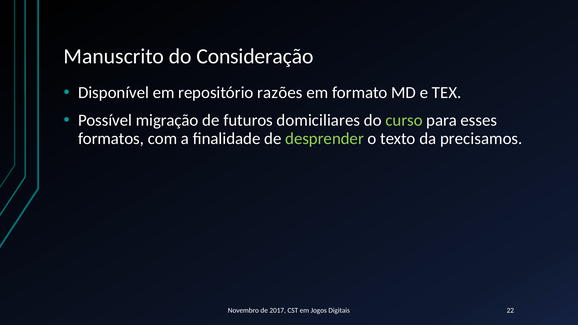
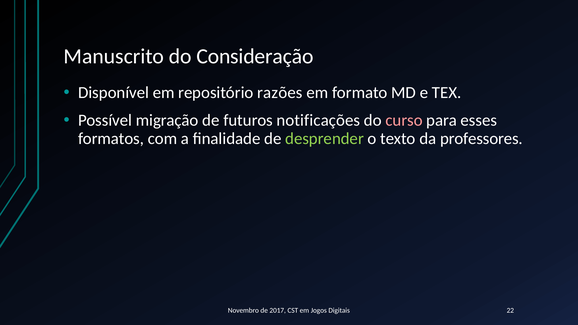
domiciliares: domiciliares -> notificações
curso colour: light green -> pink
precisamos: precisamos -> professores
